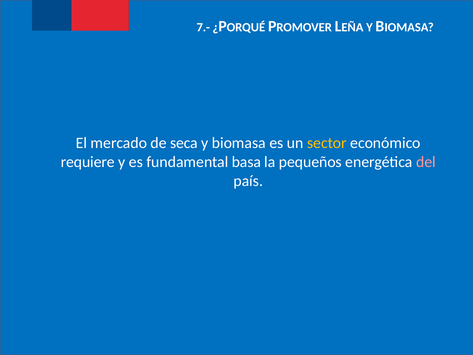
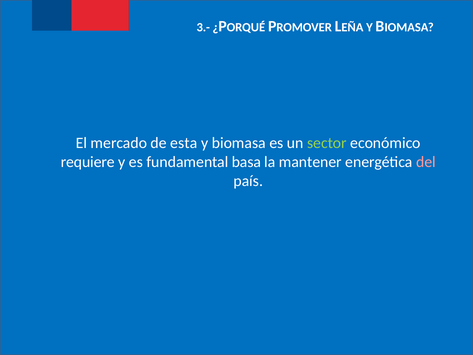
7.-: 7.- -> 3.-
seca: seca -> esta
sector colour: yellow -> light green
pequeños: pequeños -> mantener
